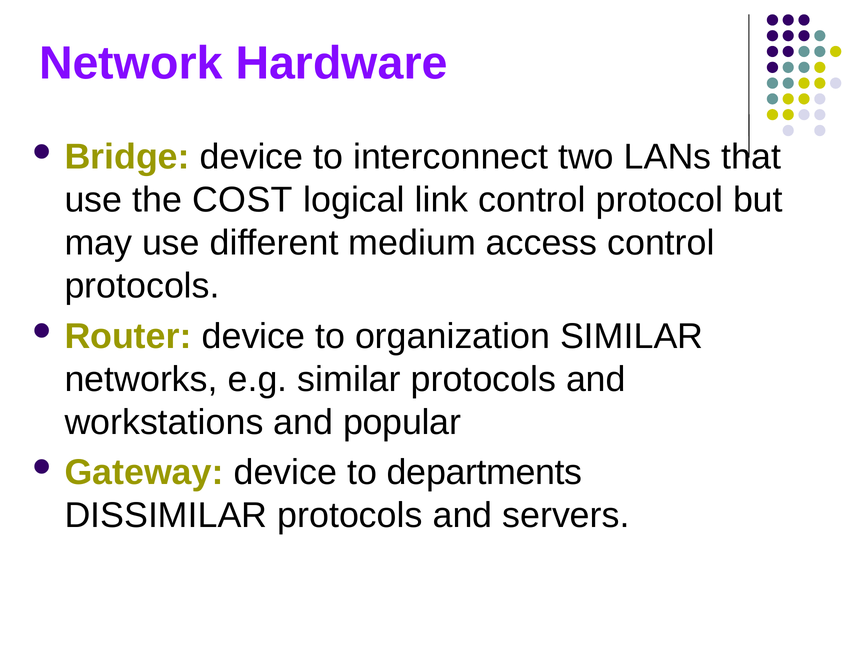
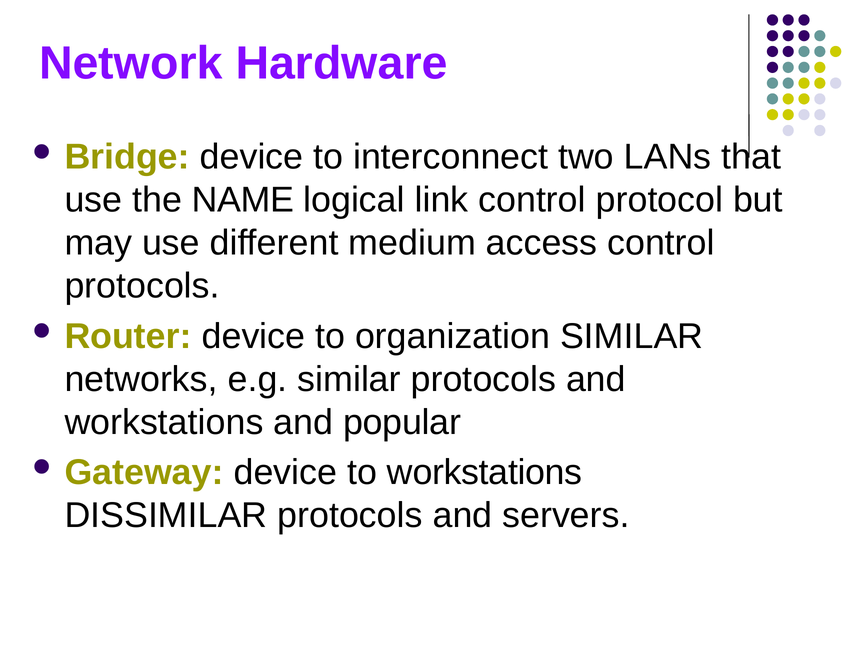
COST: COST -> NAME
to departments: departments -> workstations
